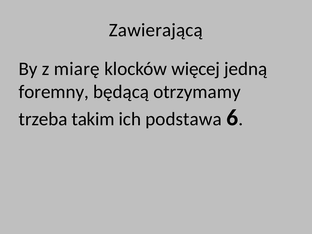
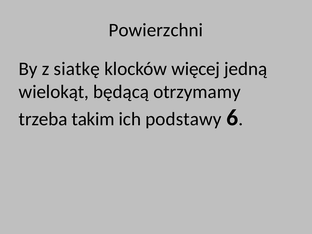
Zawierającą: Zawierającą -> Powierzchni
miarę: miarę -> siatkę
foremny: foremny -> wielokąt
podstawa: podstawa -> podstawy
